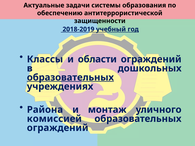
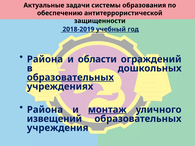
Классы at (45, 59): Классы -> Района
монтаж underline: none -> present
комиссией: комиссией -> извещений
ограждений at (58, 128): ограждений -> учреждения
